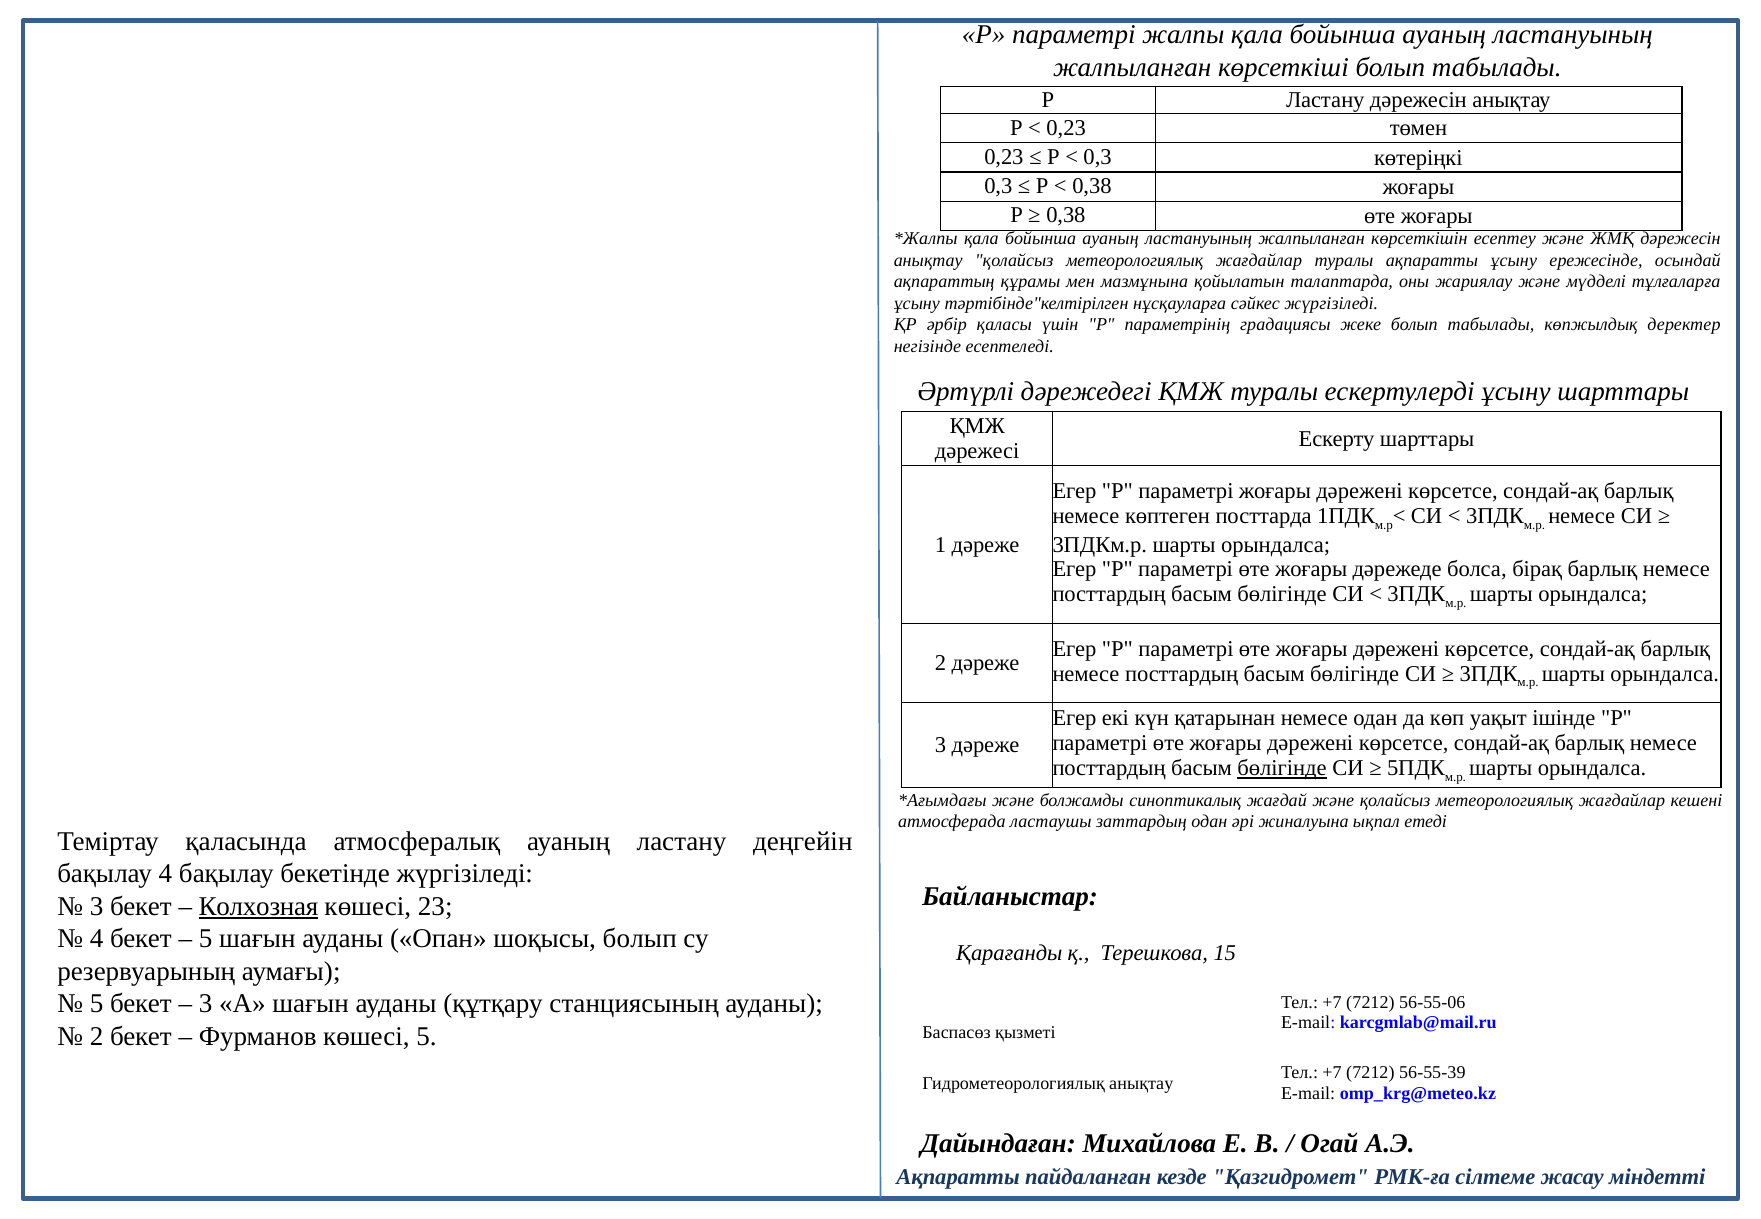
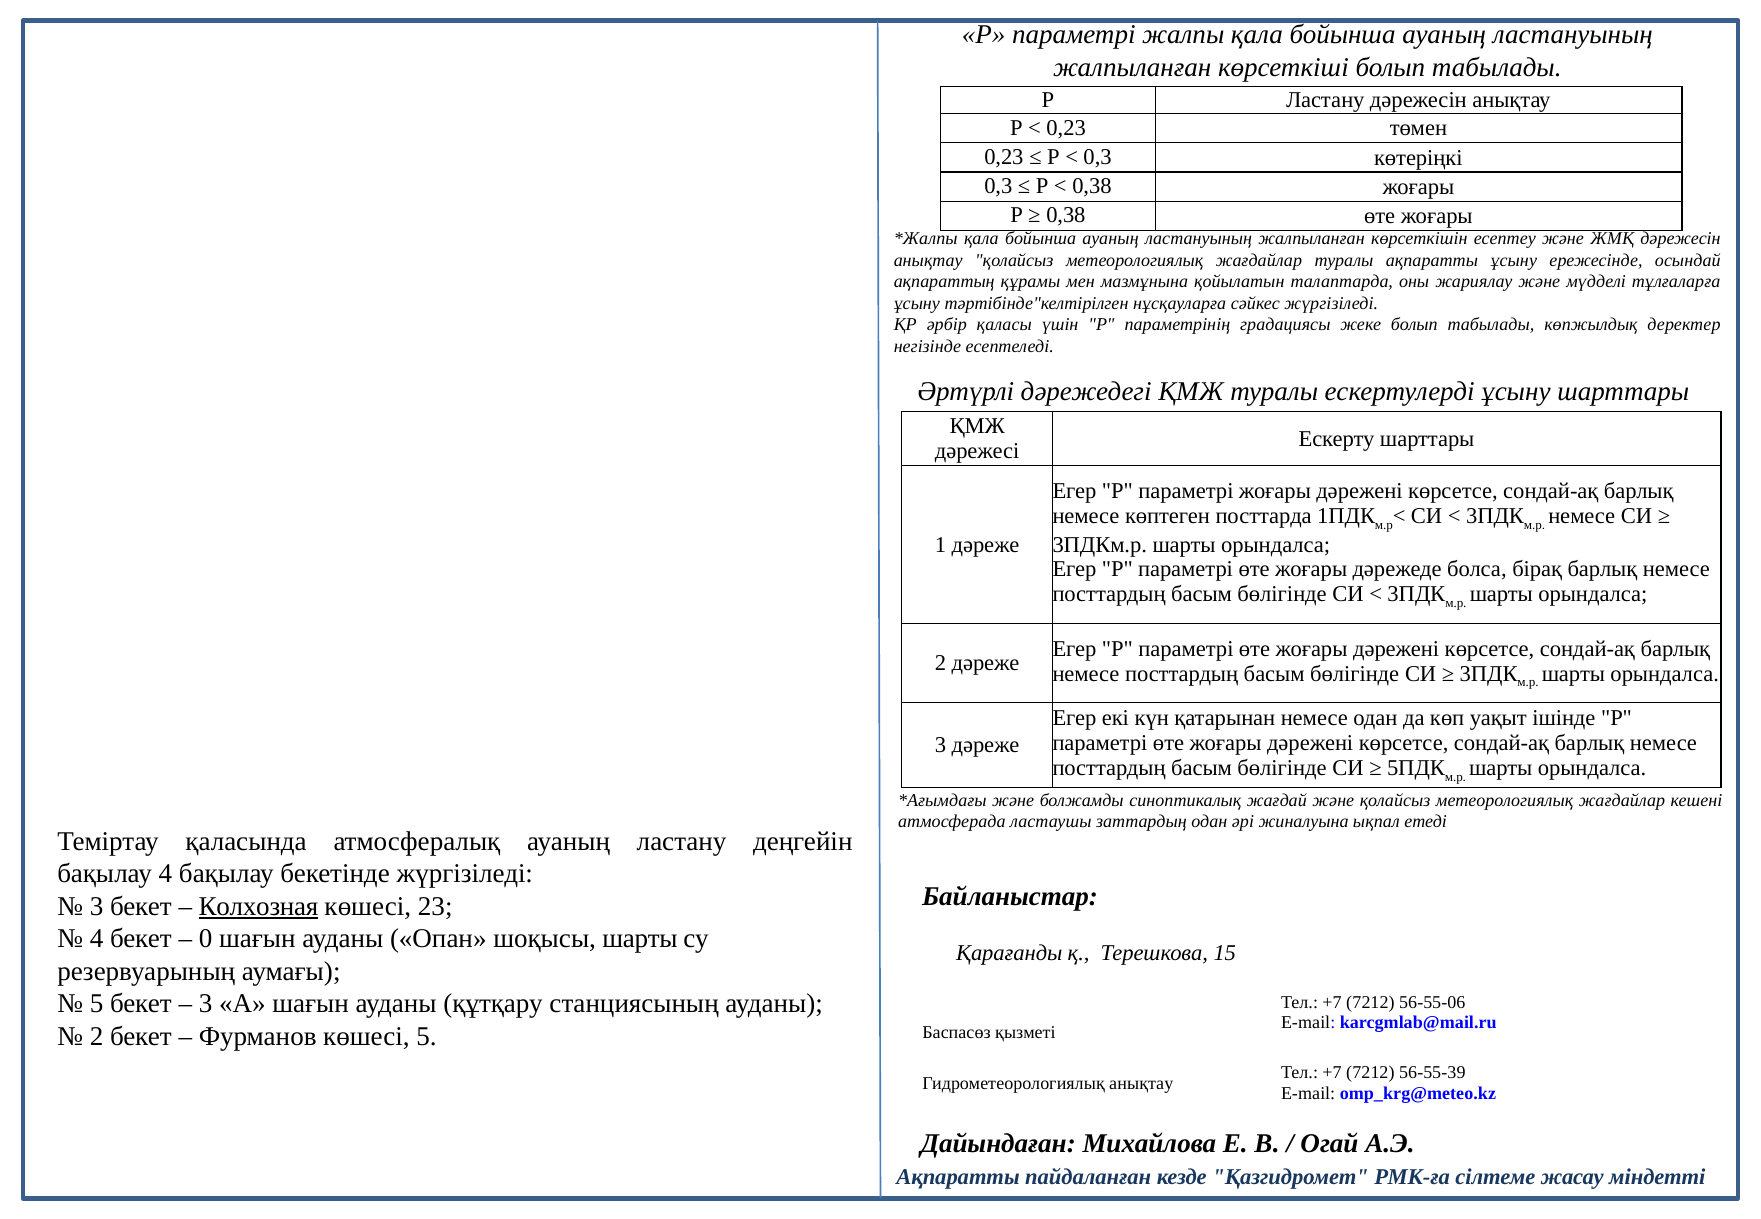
бөлігінде at (1282, 768) underline: present -> none
5 at (206, 939): 5 -> 0
шоқысы болып: болып -> шарты
